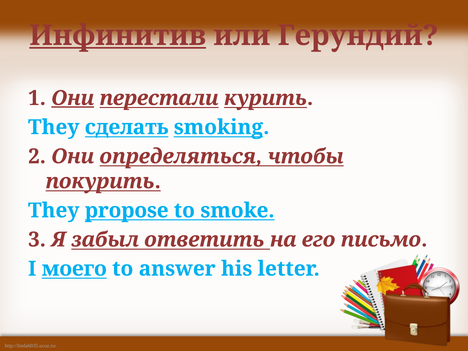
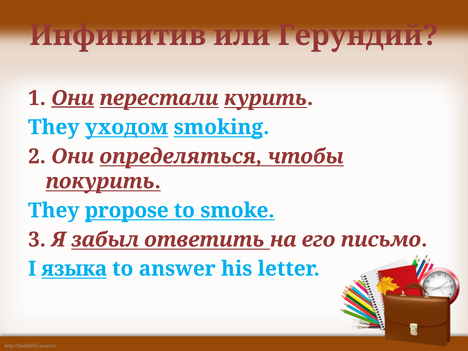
Инфинитив underline: present -> none
сделать: сделать -> уходом
моего: моего -> языка
